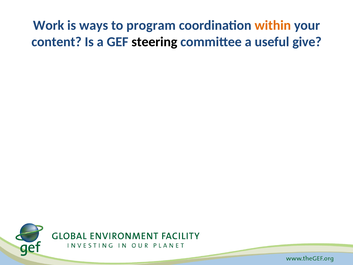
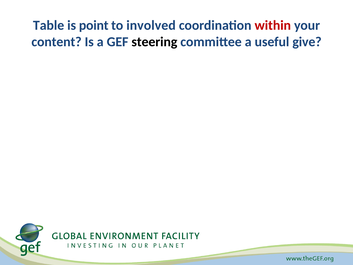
Work: Work -> Table
ways: ways -> point
program: program -> involved
within colour: orange -> red
